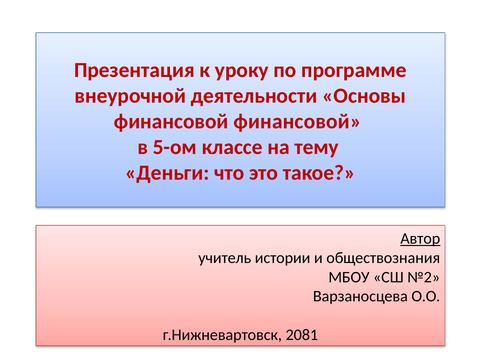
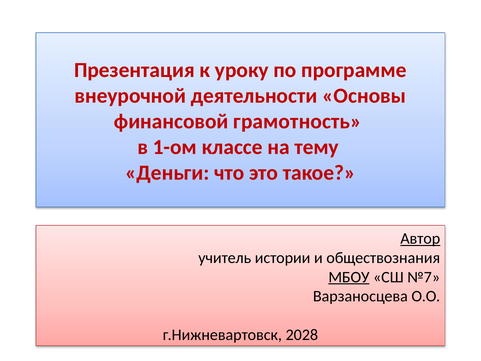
финансовой финансовой: финансовой -> грамотность
5-ом: 5-ом -> 1-ом
МБОУ underline: none -> present
№2: №2 -> №7
2081: 2081 -> 2028
